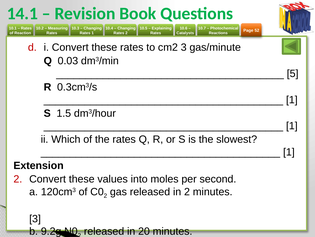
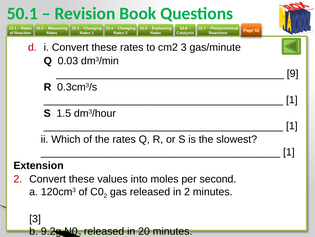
14.1: 14.1 -> 50.1
5: 5 -> 9
